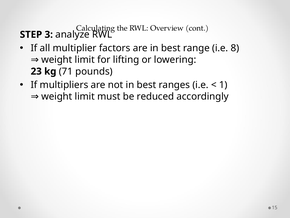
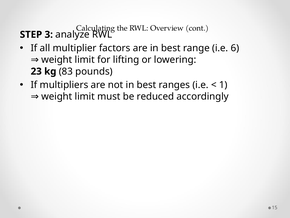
8: 8 -> 6
71: 71 -> 83
